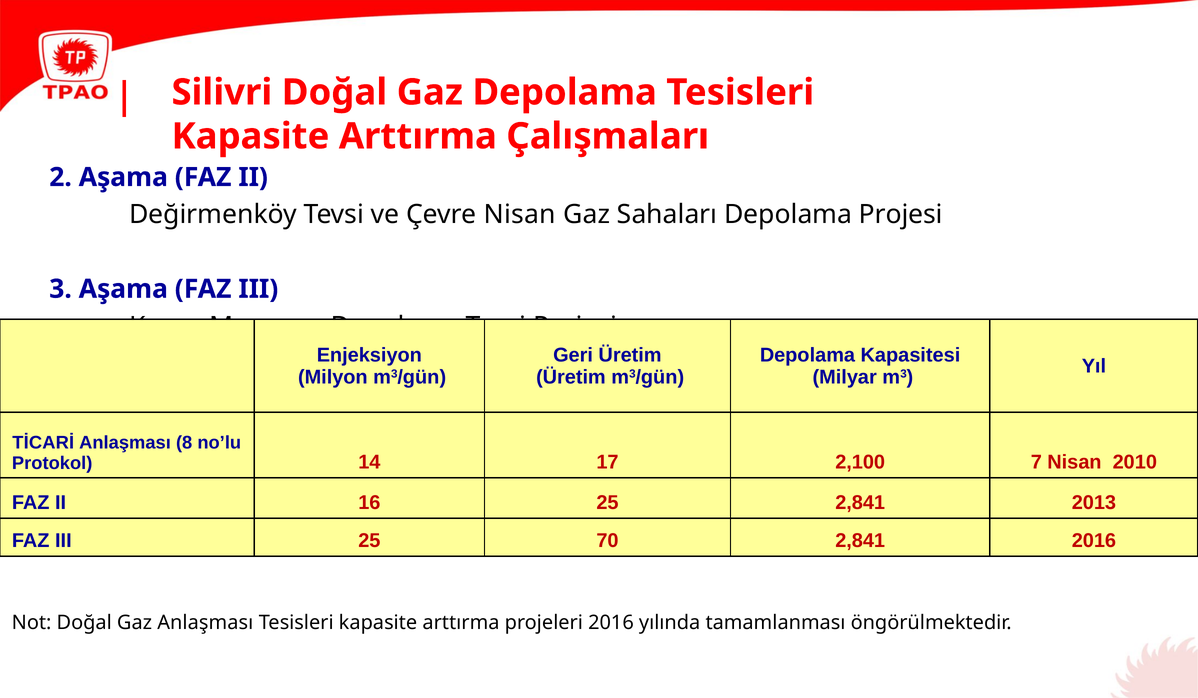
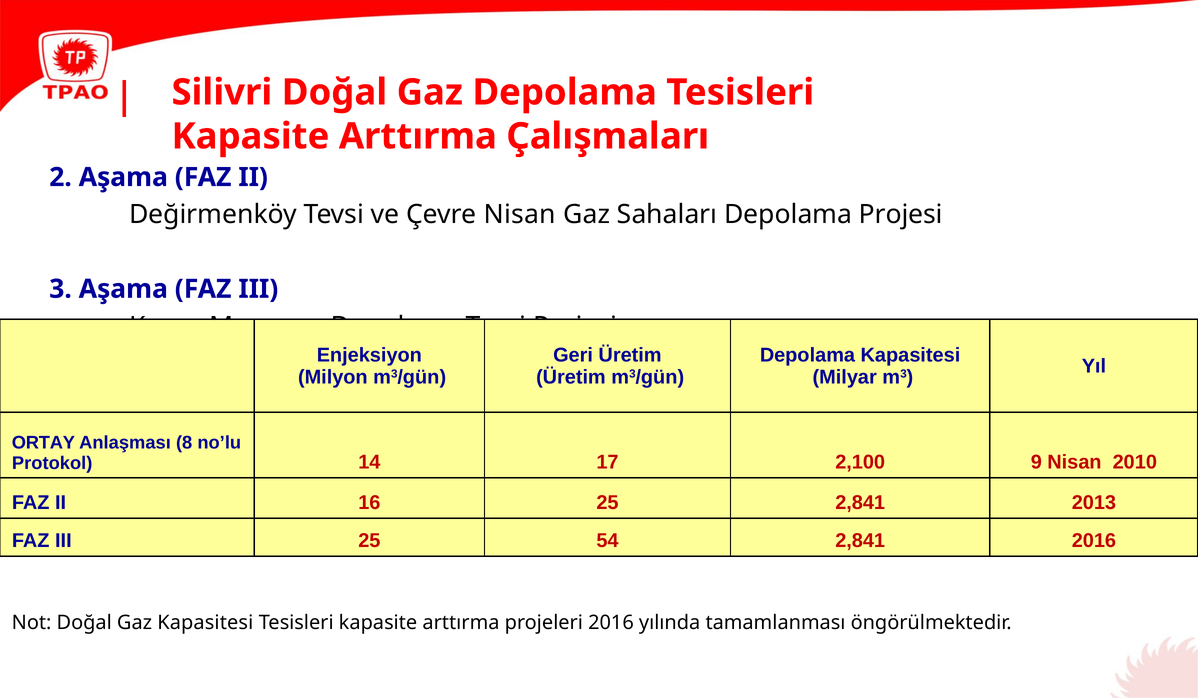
TİCARİ: TİCARİ -> ORTAY
7: 7 -> 9
70: 70 -> 54
Gaz Anlaşması: Anlaşması -> Kapasitesi
